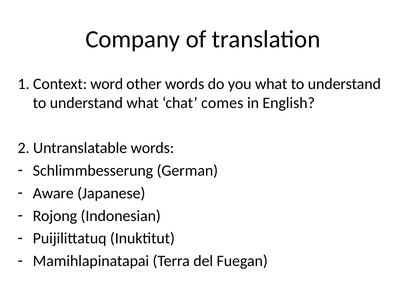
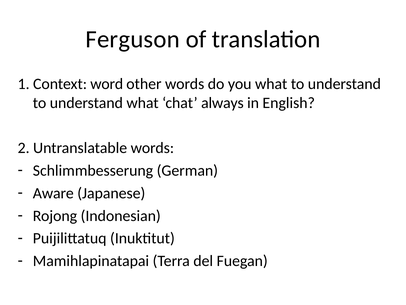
Company: Company -> Ferguson
comes: comes -> always
